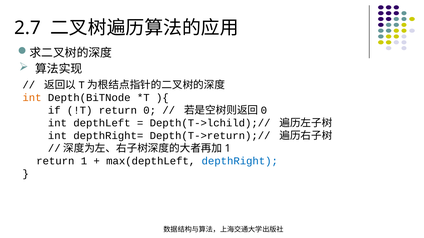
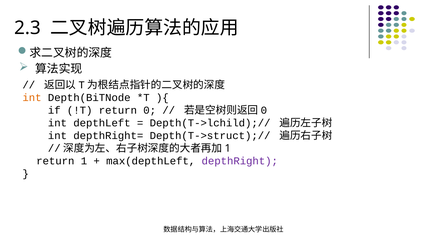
2.7: 2.7 -> 2.3
Depth(T->return);//: Depth(T->return);// -> Depth(T->struct);//
depthRight colour: blue -> purple
